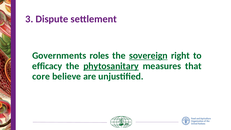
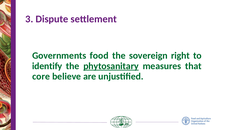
roles: roles -> food
sovereign underline: present -> none
efficacy: efficacy -> identify
